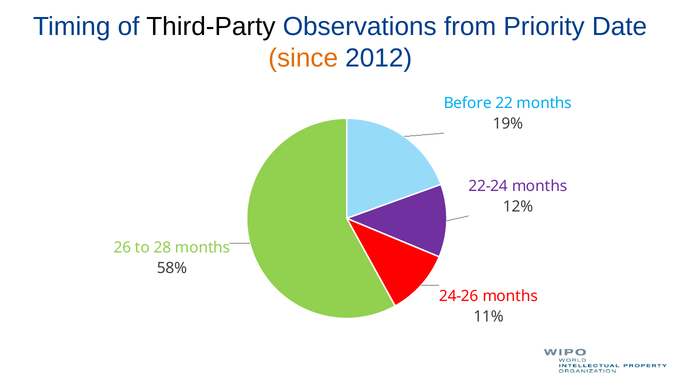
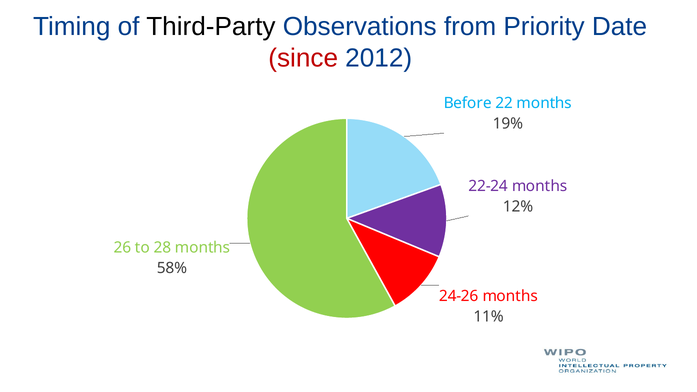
since colour: orange -> red
